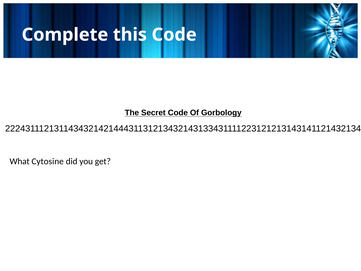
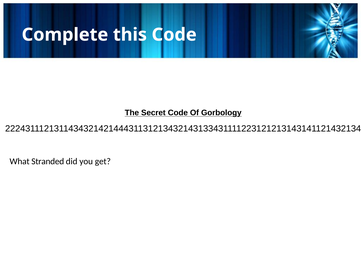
Cytosine: Cytosine -> Stranded
